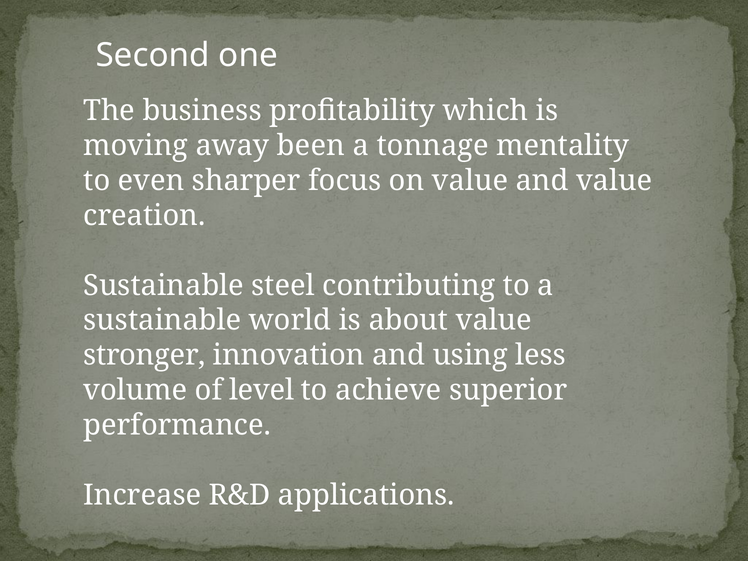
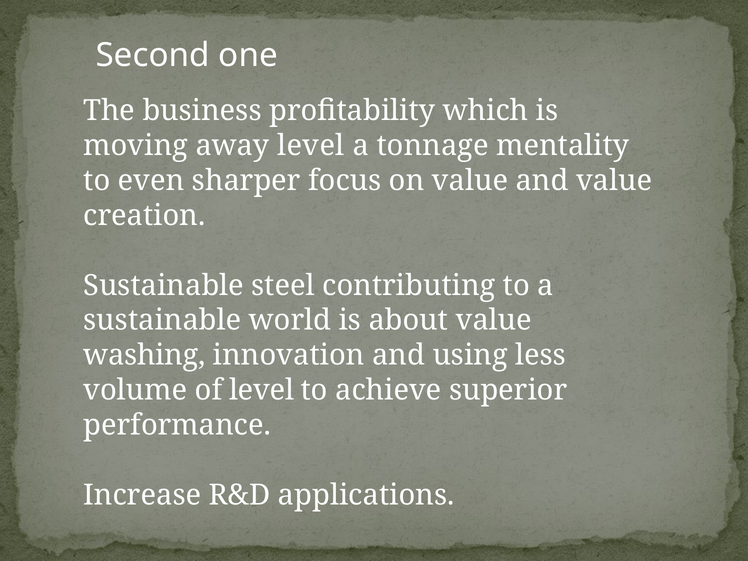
away been: been -> level
stronger: stronger -> washing
